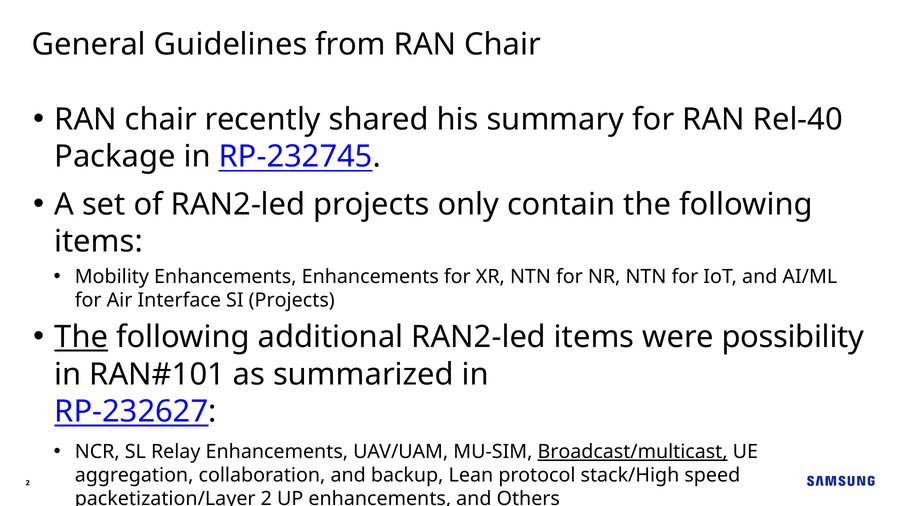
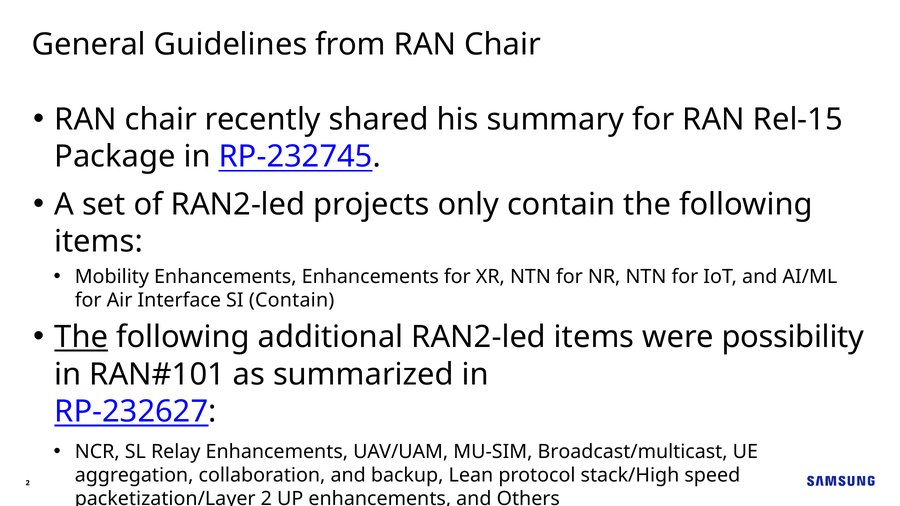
Rel-40: Rel-40 -> Rel-15
SI Projects: Projects -> Contain
Broadcast/multicast underline: present -> none
